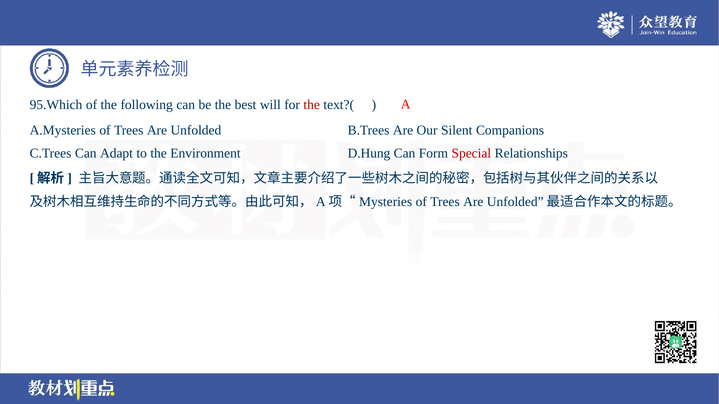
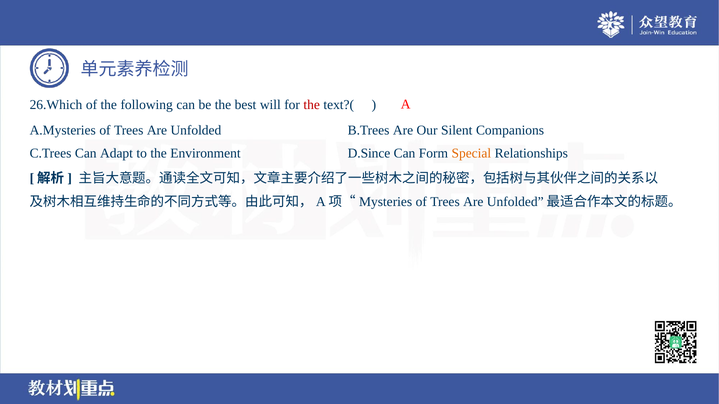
95.Which: 95.Which -> 26.Which
D.Hung: D.Hung -> D.Since
Special colour: red -> orange
